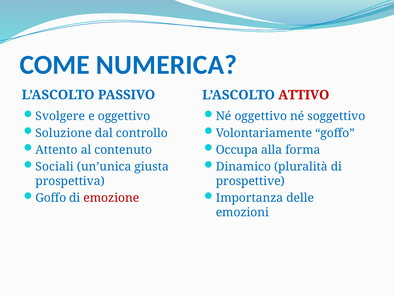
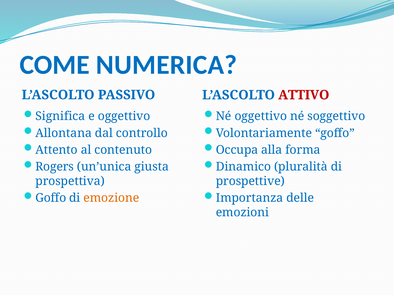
Svolgere: Svolgere -> Significa
Soluzione: Soluzione -> Allontana
Sociali: Sociali -> Rogers
emozione colour: red -> orange
